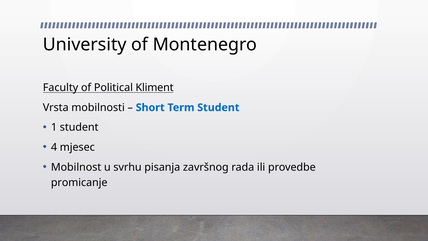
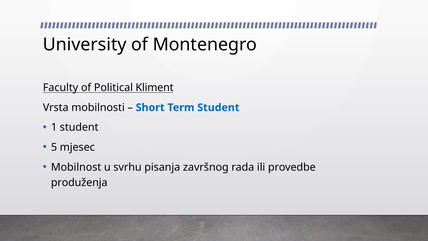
4: 4 -> 5
promicanje: promicanje -> produženja
